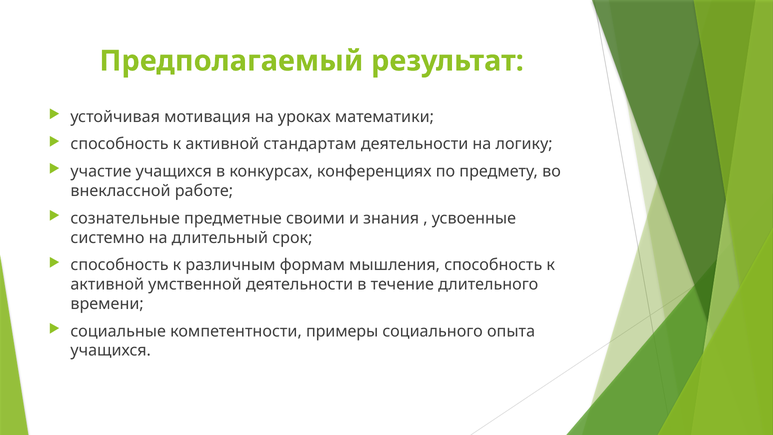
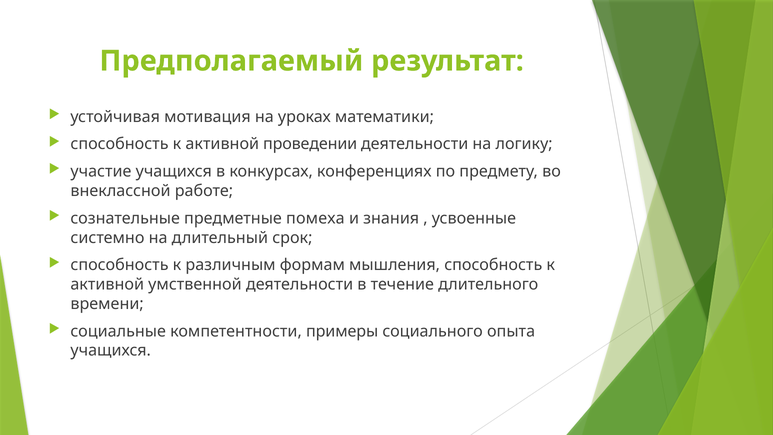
стандартам: стандартам -> проведении
своими: своими -> помеха
